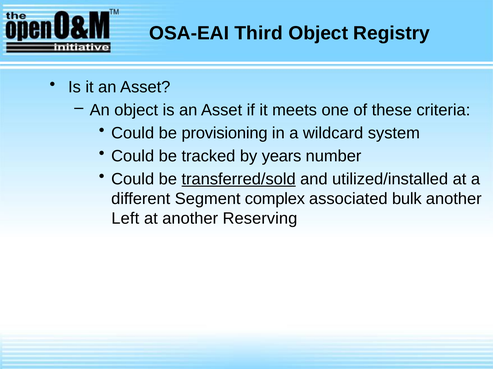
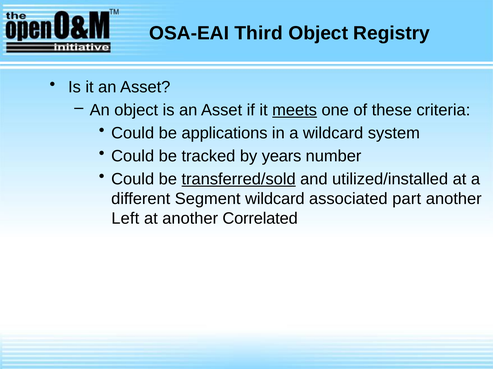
meets underline: none -> present
provisioning: provisioning -> applications
Segment complex: complex -> wildcard
bulk: bulk -> part
Reserving: Reserving -> Correlated
